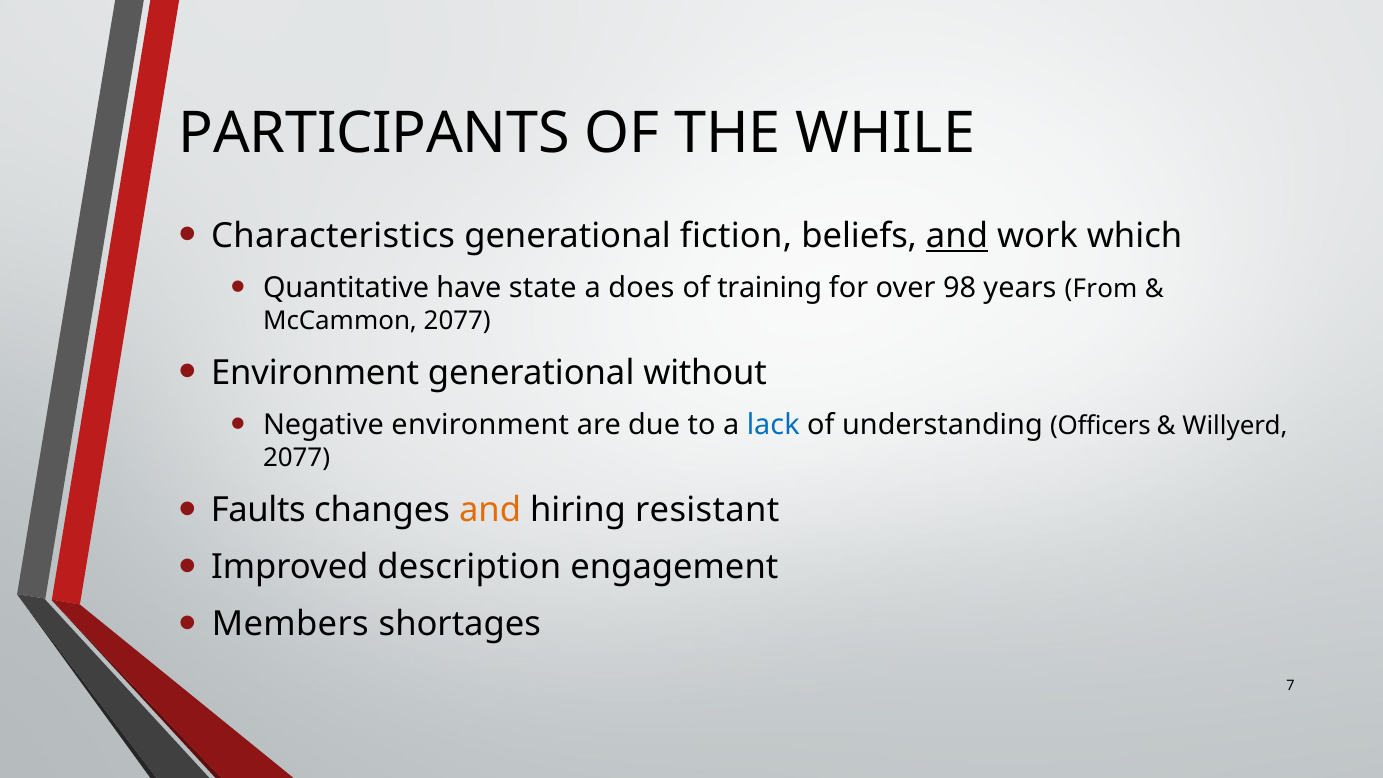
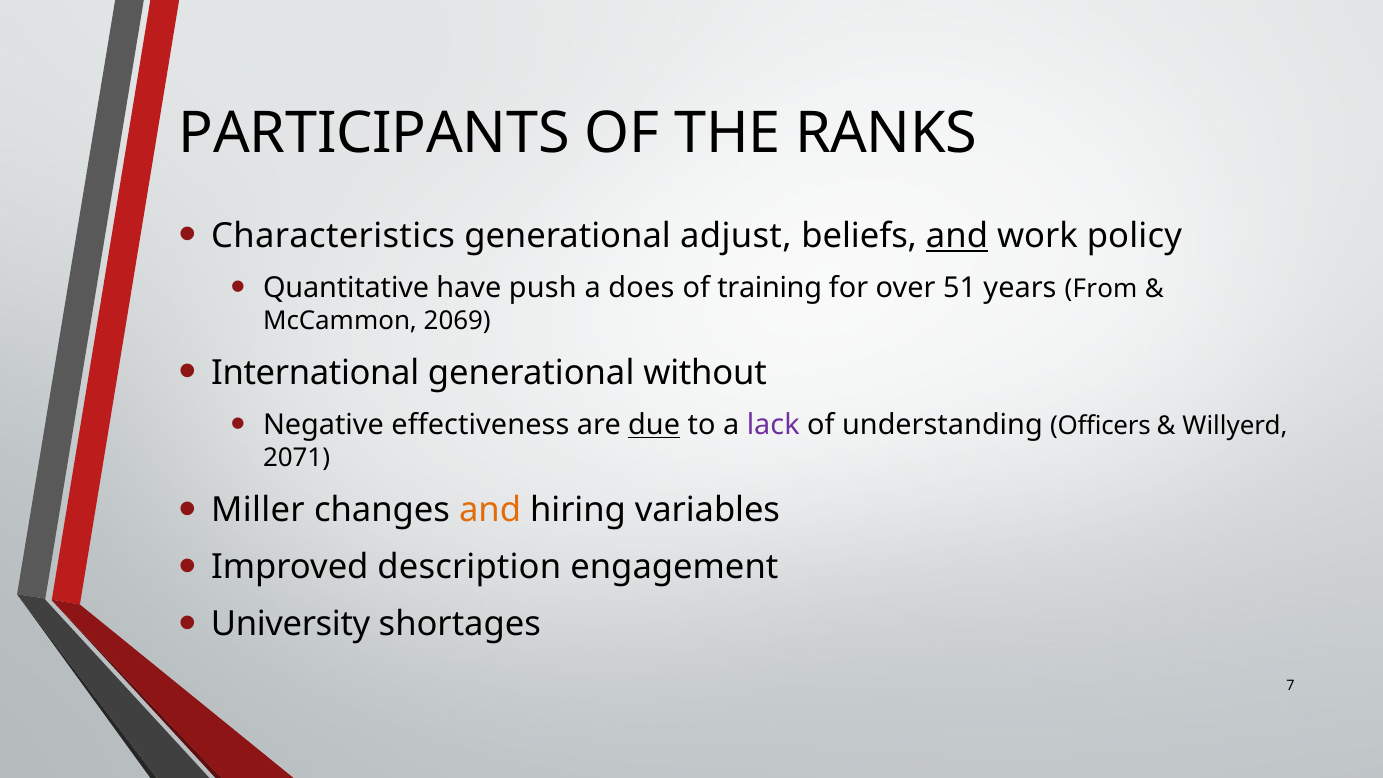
WHILE: WHILE -> RANKS
fiction: fiction -> adjust
which: which -> policy
state: state -> push
98: 98 -> 51
McCammon 2077: 2077 -> 2069
Environment at (315, 373): Environment -> International
Negative environment: environment -> effectiveness
due underline: none -> present
lack colour: blue -> purple
2077 at (297, 458): 2077 -> 2071
Faults: Faults -> Miller
resistant: resistant -> variables
Members: Members -> University
